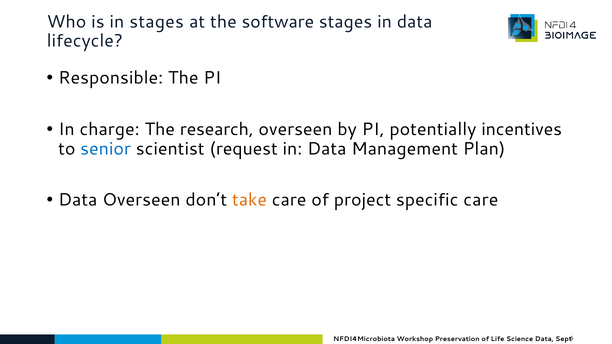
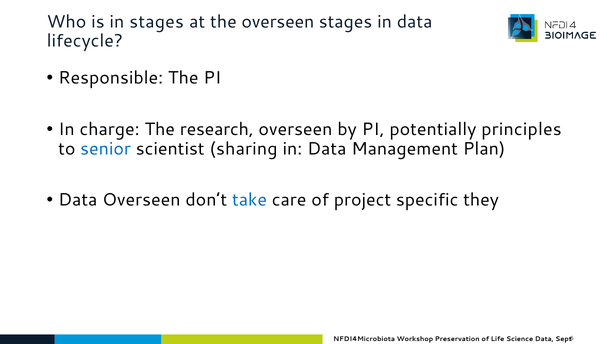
the software: software -> overseen
incentives: incentives -> principles
request: request -> sharing
take colour: orange -> blue
specific care: care -> they
